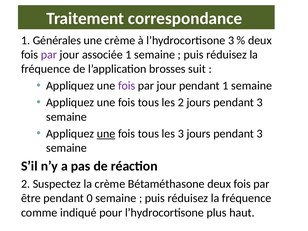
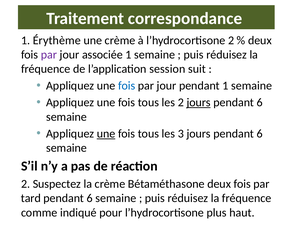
Générales: Générales -> Érythème
l’hydrocortisone 3: 3 -> 2
brosses: brosses -> session
fois at (127, 86) colour: purple -> blue
jours at (199, 103) underline: none -> present
3 at (260, 103): 3 -> 6
3 jours pendant 3: 3 -> 6
être: être -> tard
0 at (90, 198): 0 -> 6
